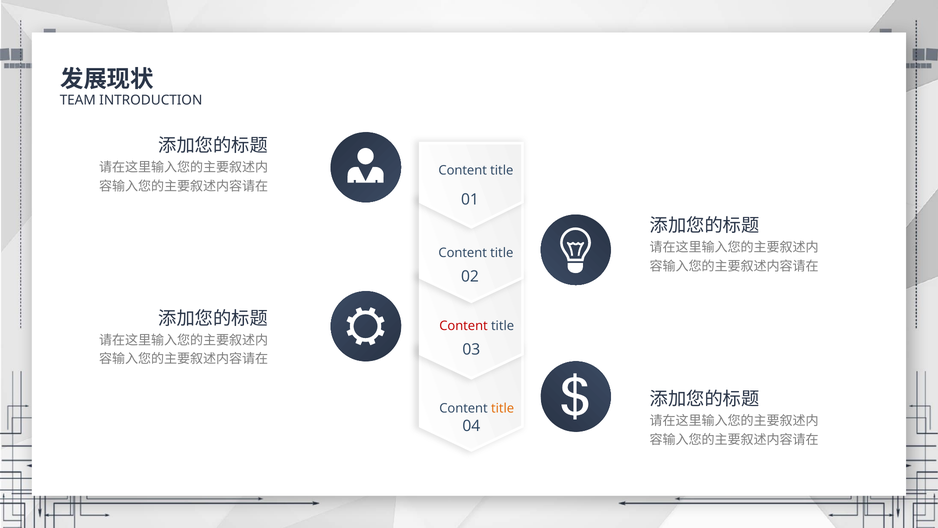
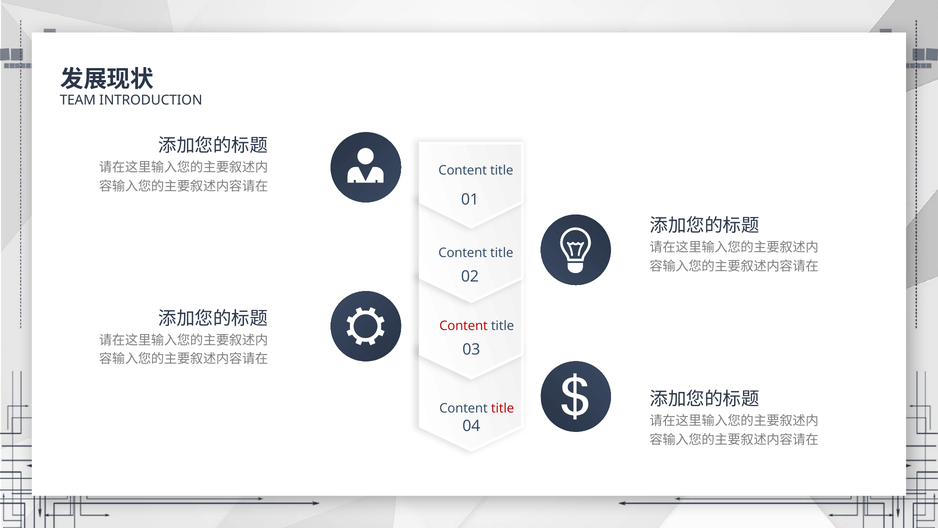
title at (503, 408) colour: orange -> red
